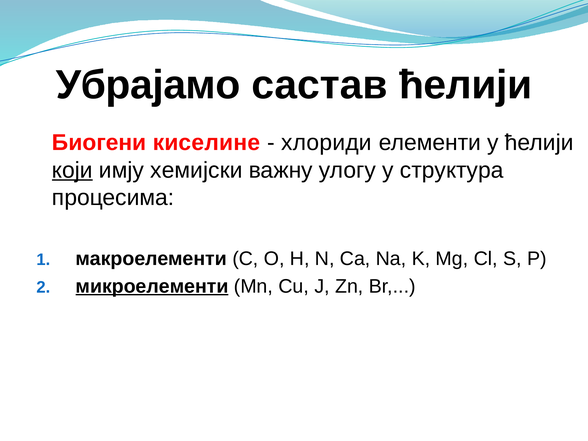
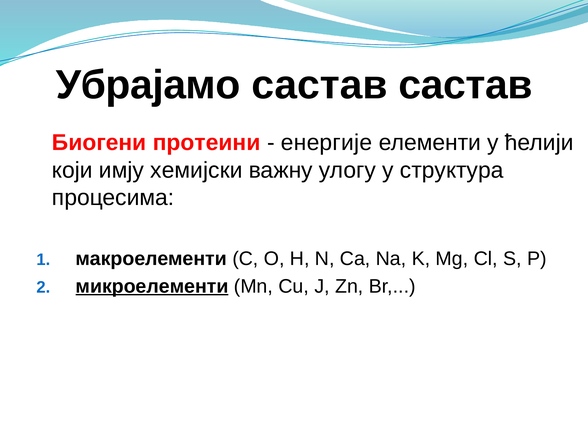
састав ћелији: ћелији -> састав
киселине: киселине -> протеини
хлориди: хлориди -> енергије
који underline: present -> none
